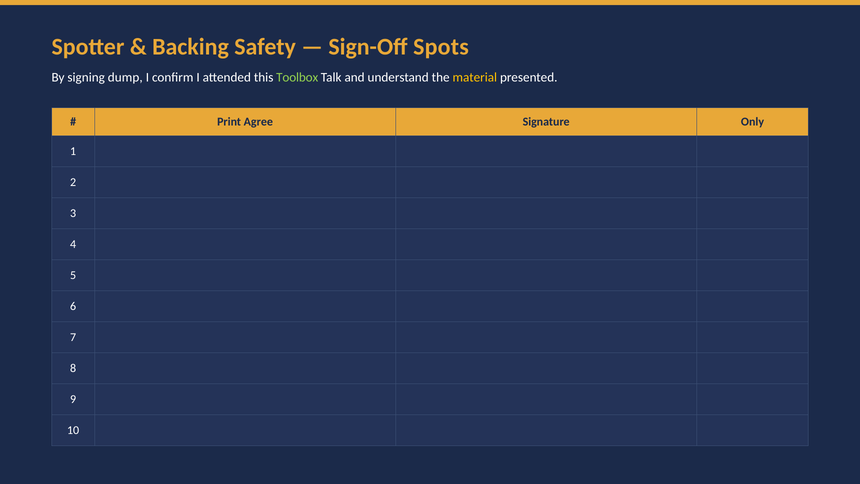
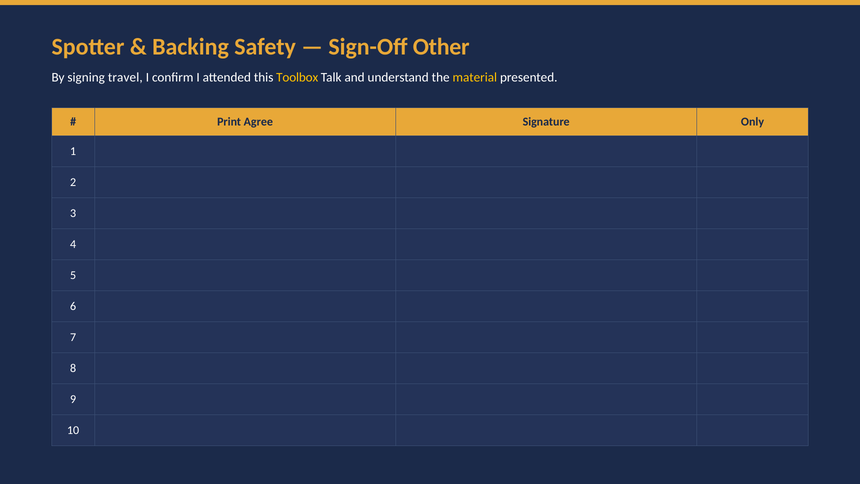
Spots: Spots -> Other
dump: dump -> travel
Toolbox colour: light green -> yellow
